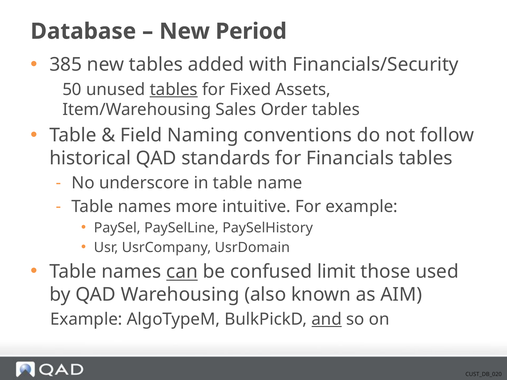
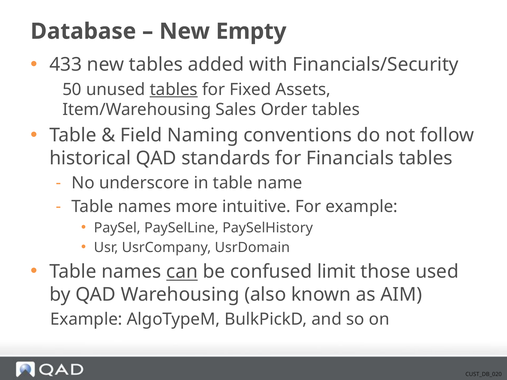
Period: Period -> Empty
385: 385 -> 433
and underline: present -> none
